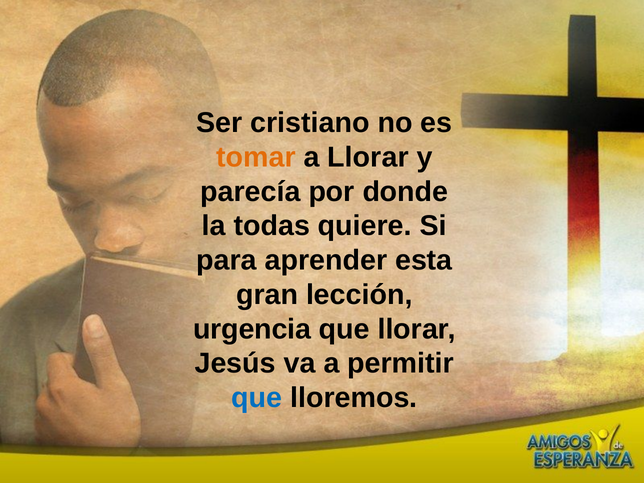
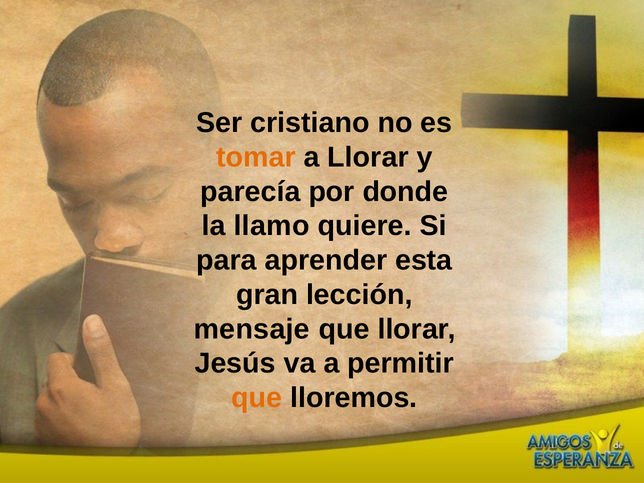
todas: todas -> llamo
urgencia: urgencia -> mensaje
que at (257, 398) colour: blue -> orange
